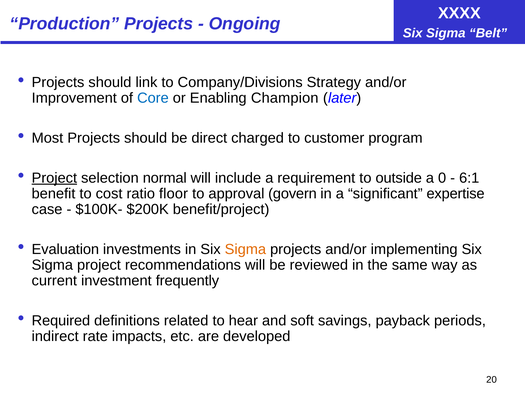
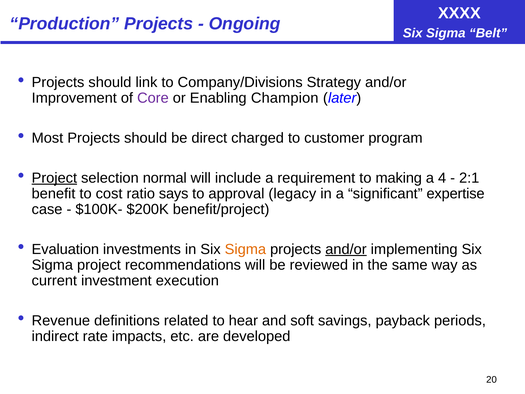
Core colour: blue -> purple
outside: outside -> making
0: 0 -> 4
6:1: 6:1 -> 2:1
floor: floor -> says
govern: govern -> legacy
and/or at (346, 249) underline: none -> present
frequently: frequently -> execution
Required: Required -> Revenue
